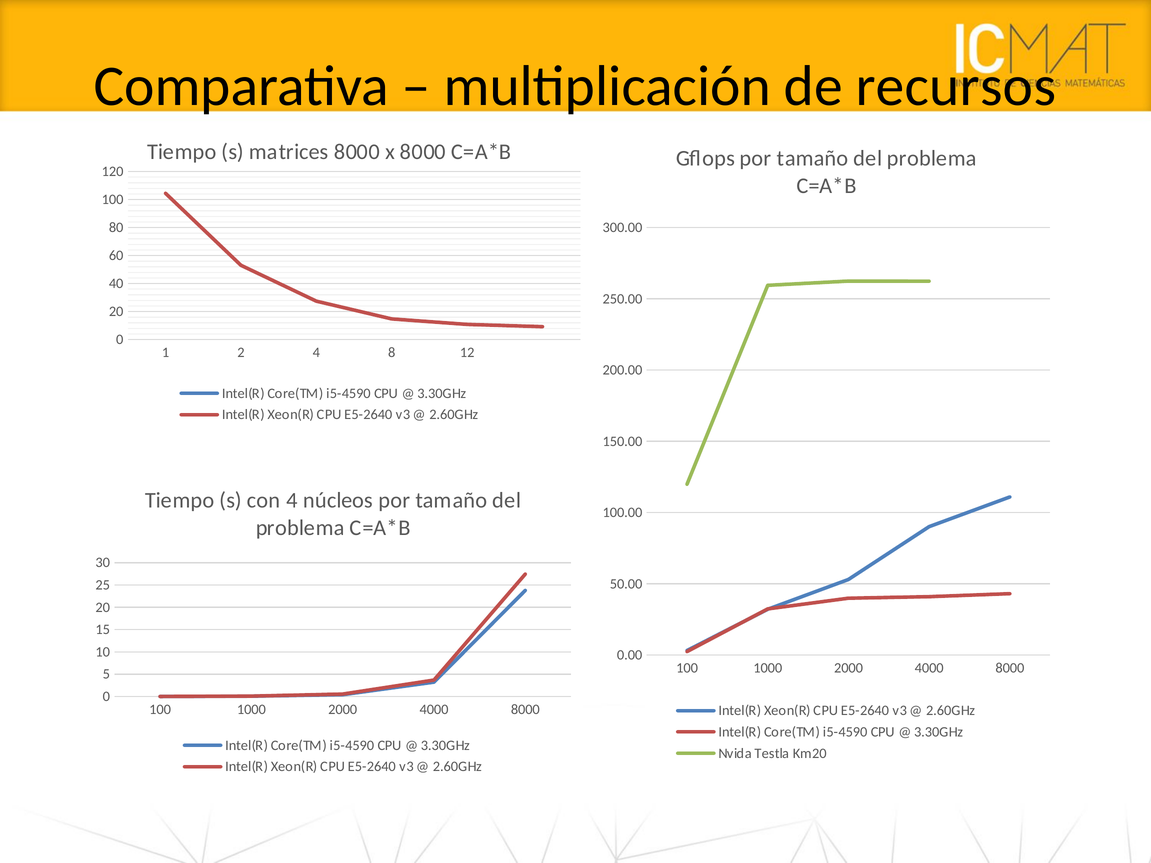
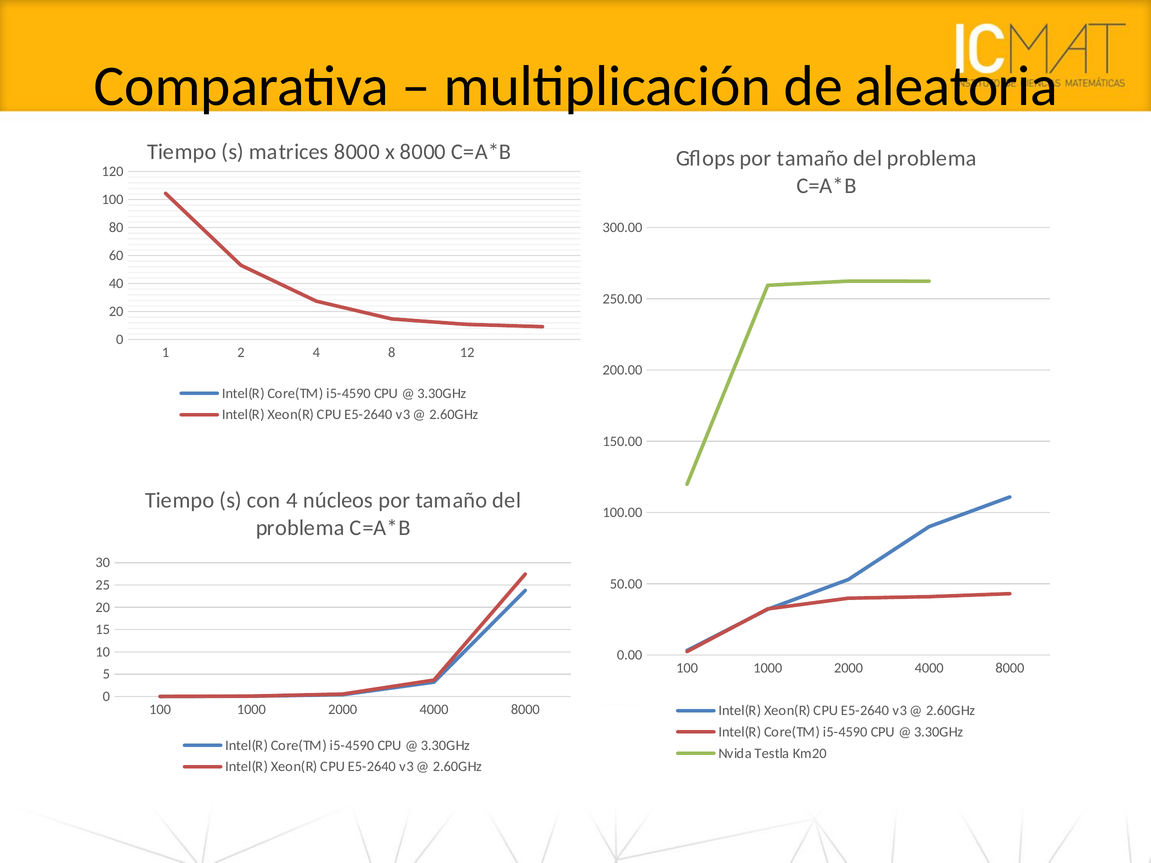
recursos: recursos -> aleatoria
